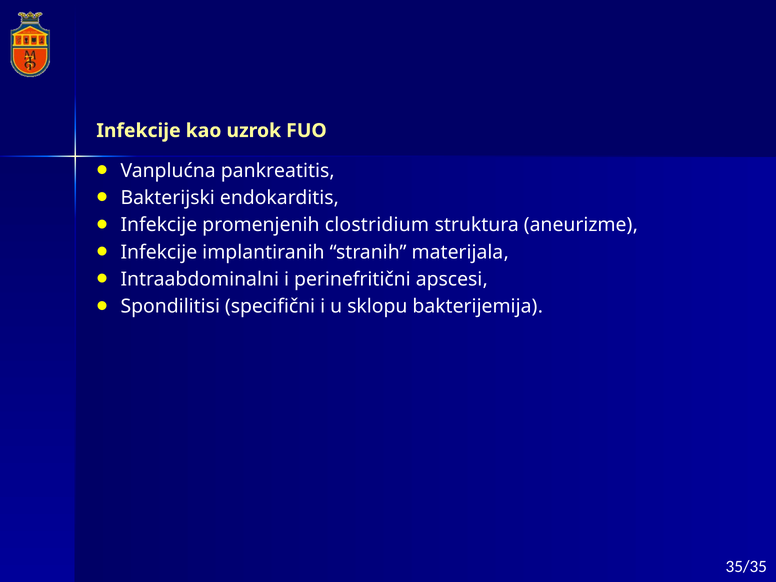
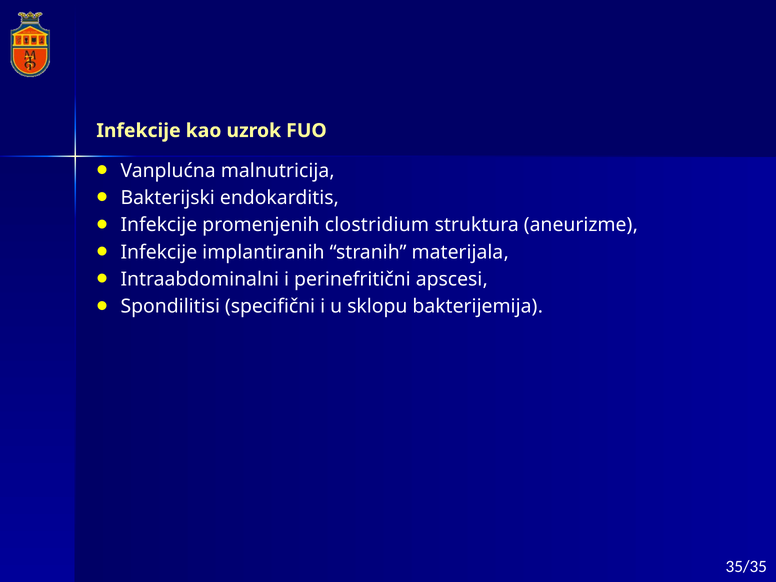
pankreatitis: pankreatitis -> malnutricija
